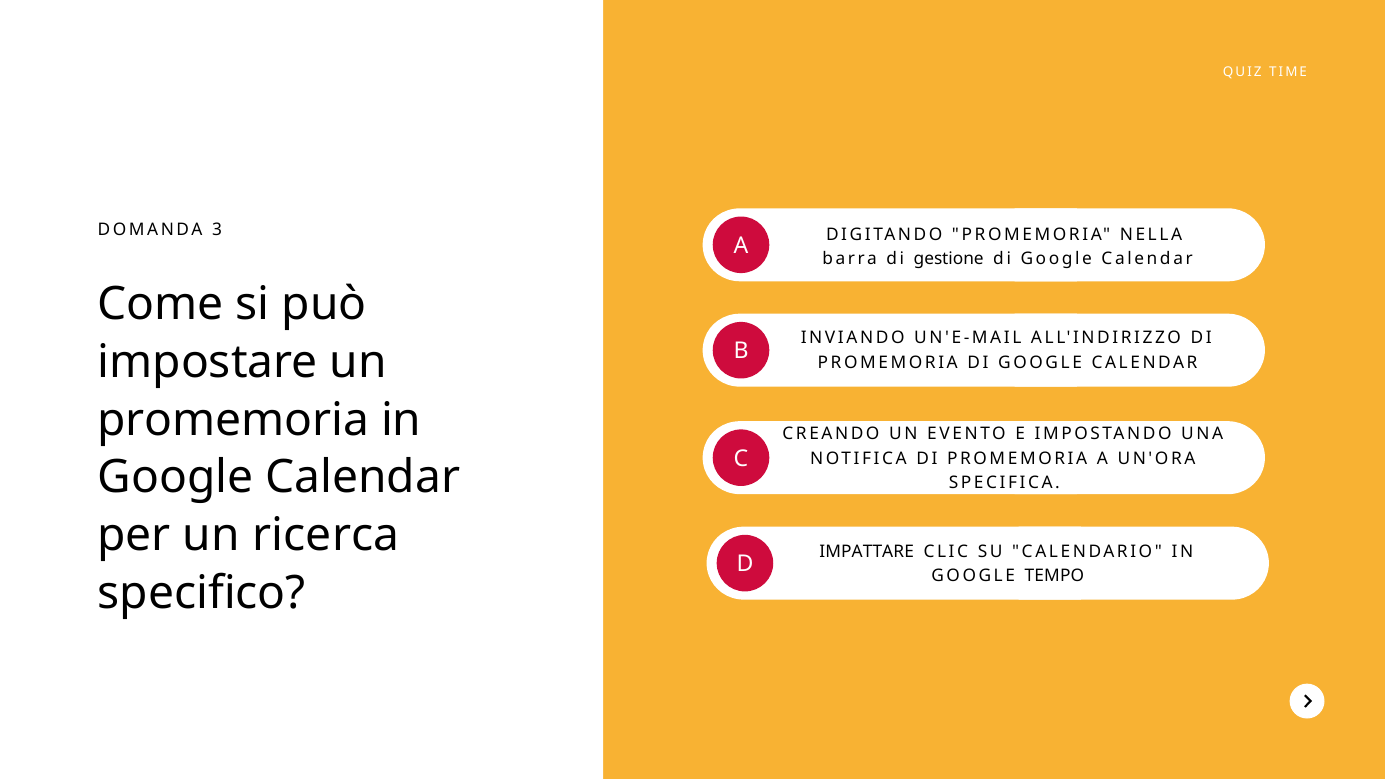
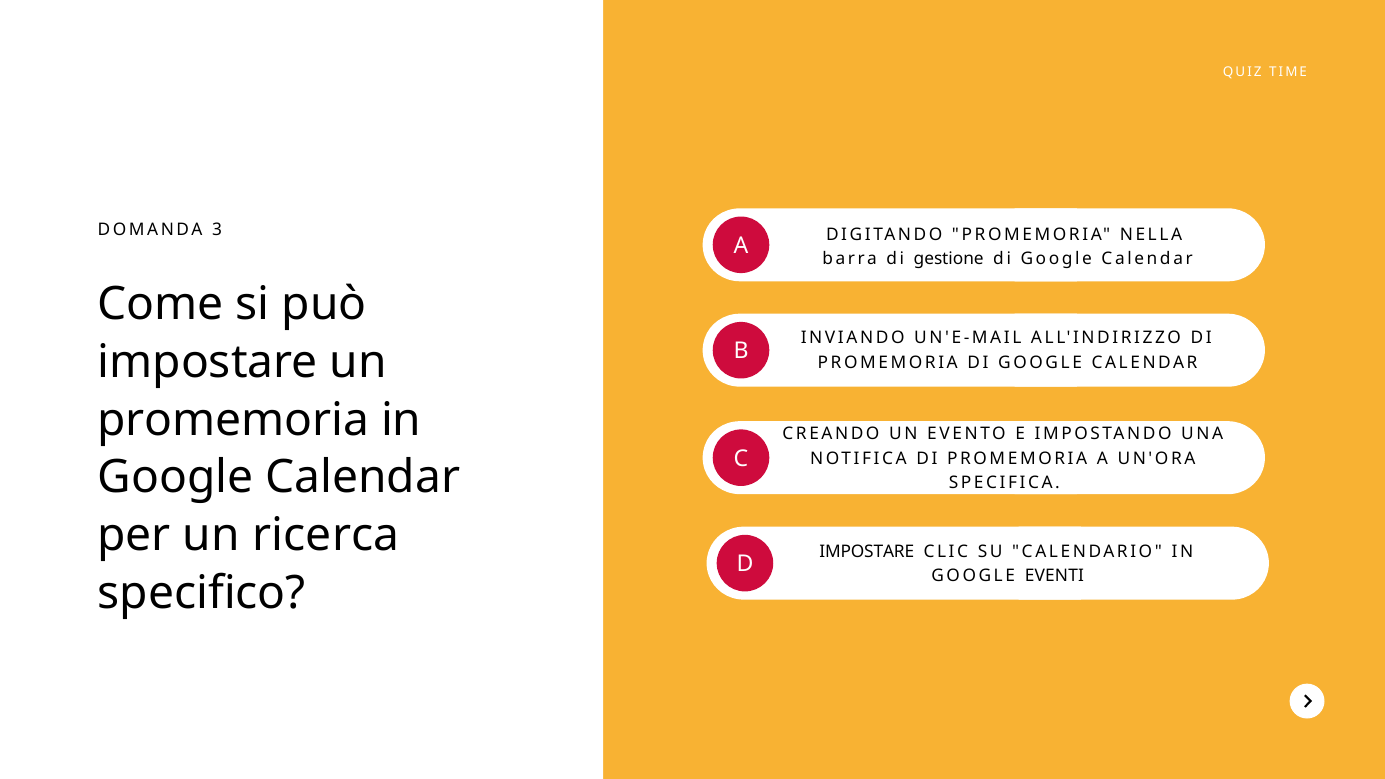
IMPATTARE at (867, 552): IMPATTARE -> IMPOSTARE
TEMPO: TEMPO -> EVENTI
